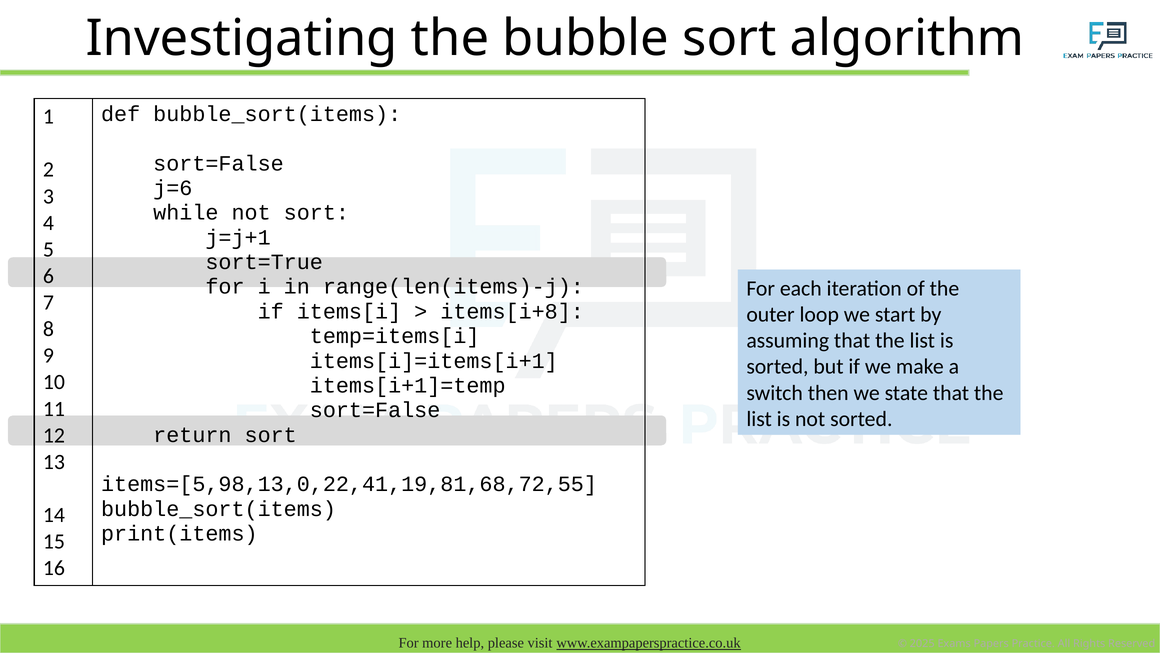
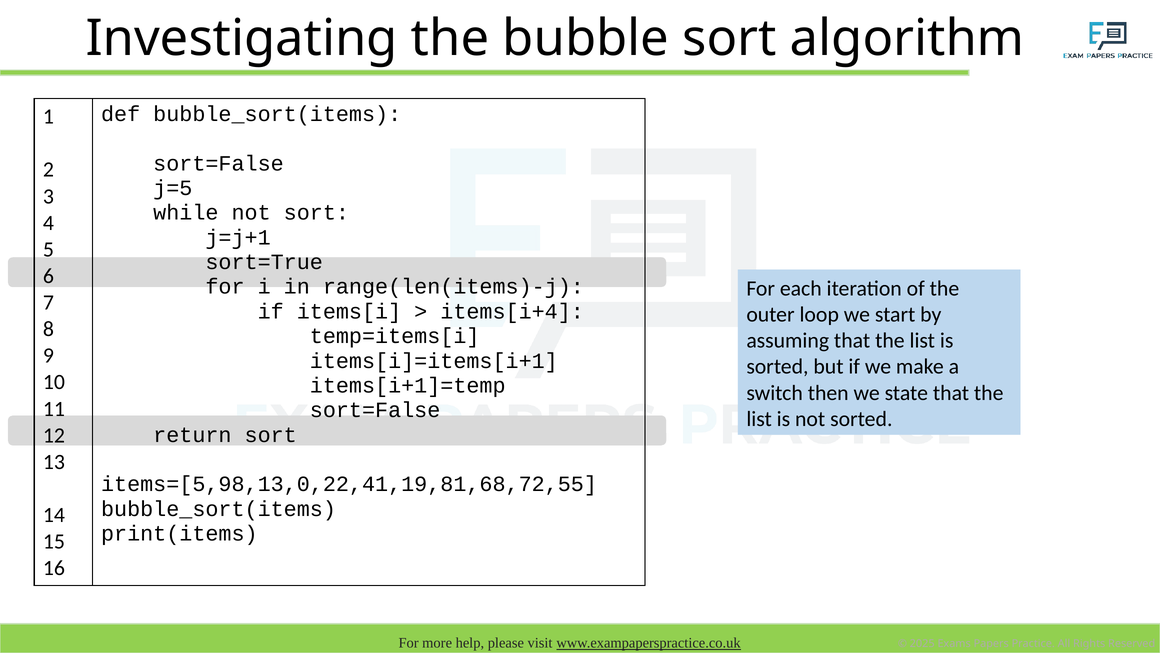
j=6: j=6 -> j=5
items[i+8: items[i+8 -> items[i+4
